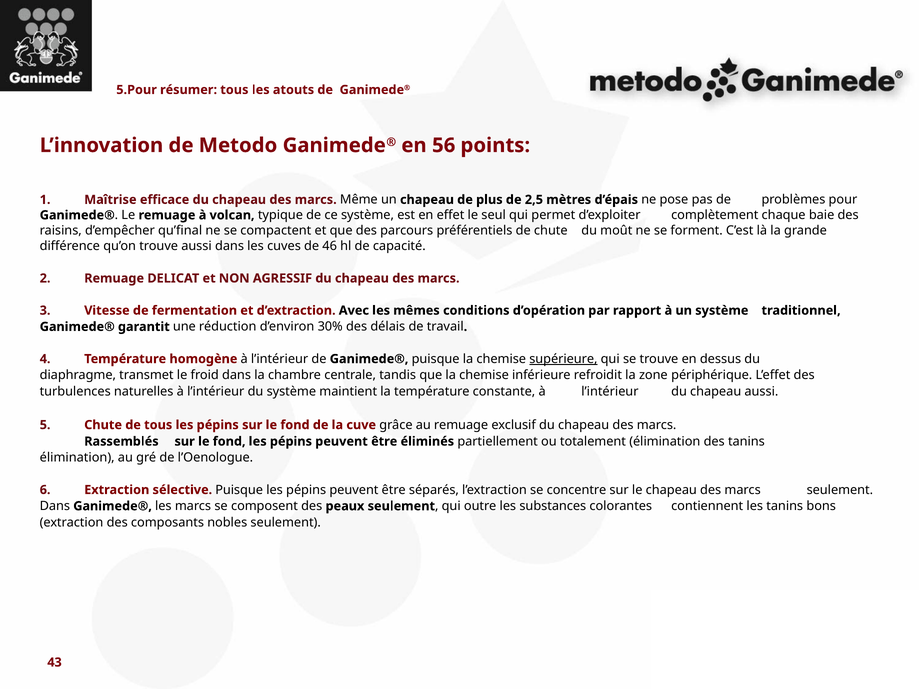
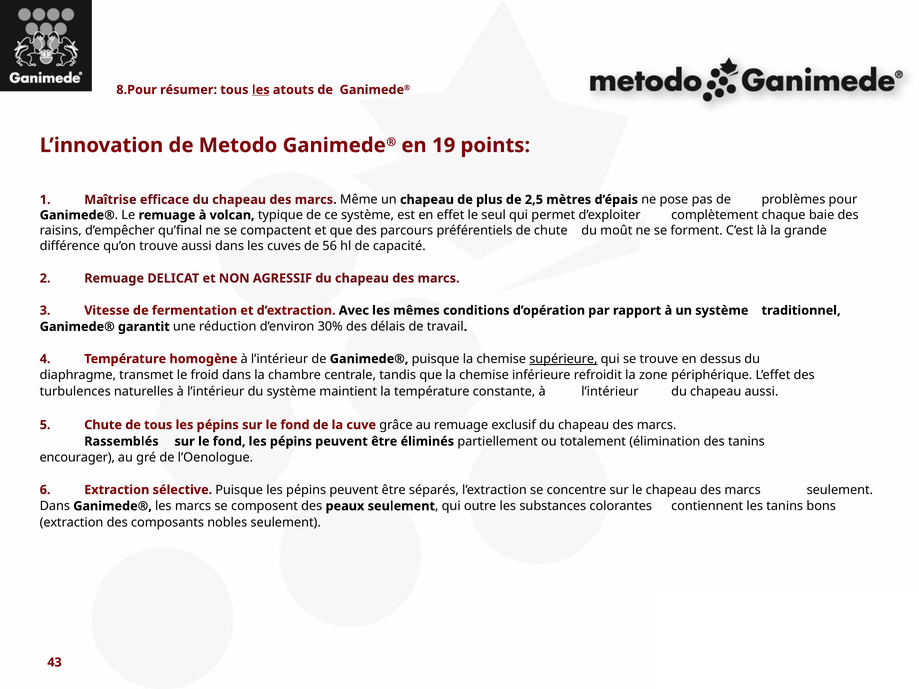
5.Pour: 5.Pour -> 8.Pour
les at (261, 90) underline: none -> present
56: 56 -> 19
46: 46 -> 56
élimination at (77, 458): élimination -> encourager
